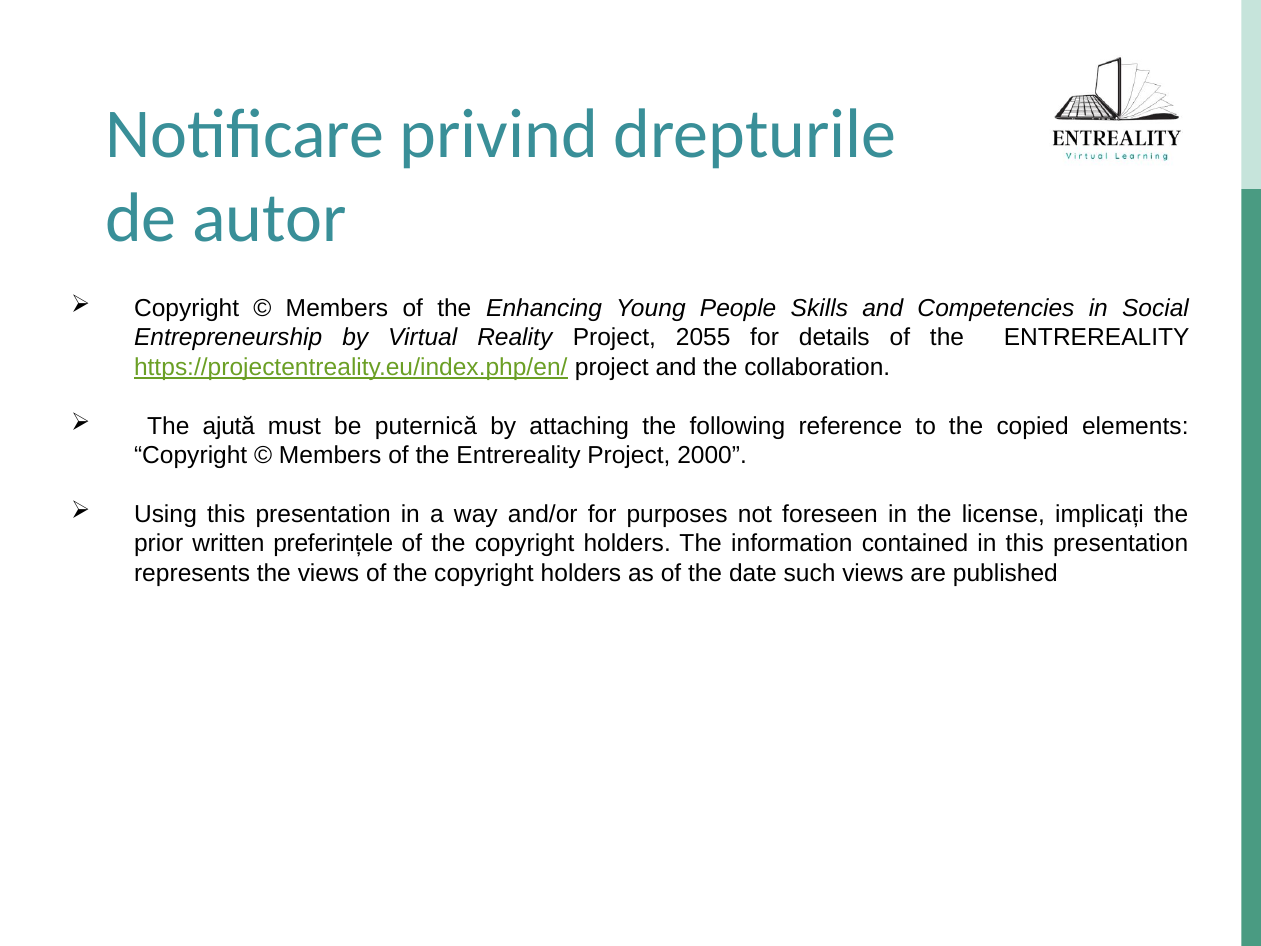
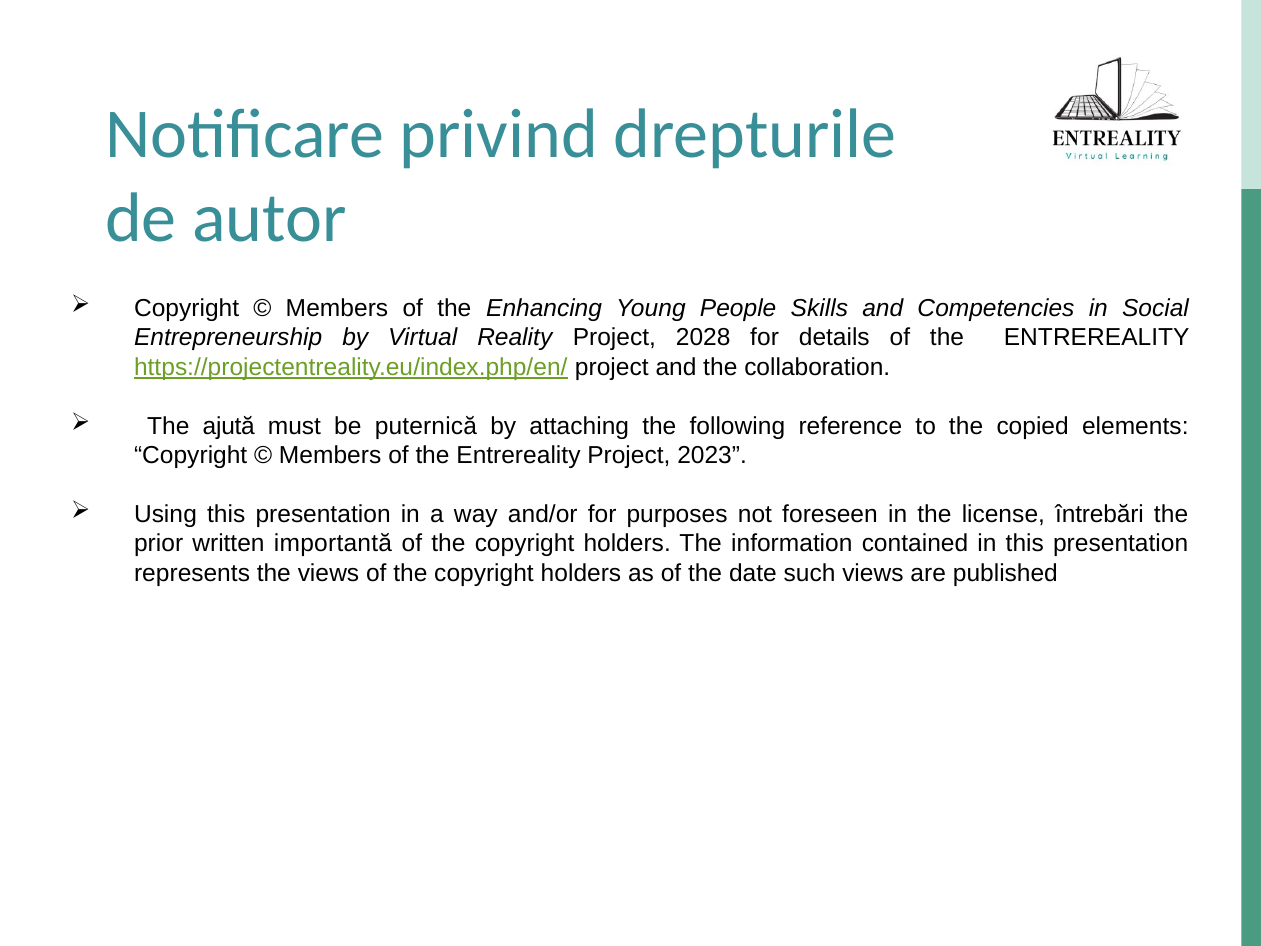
2055: 2055 -> 2028
2000: 2000 -> 2023
implicați: implicați -> întrebări
preferințele: preferințele -> importantă
